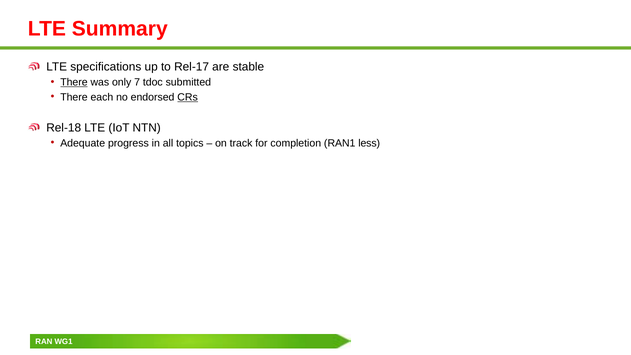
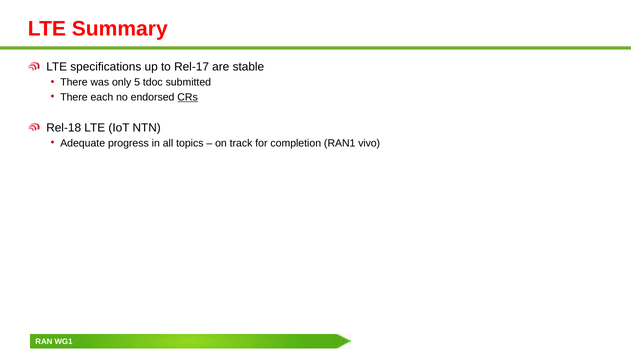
There at (74, 82) underline: present -> none
7: 7 -> 5
less: less -> vivo
